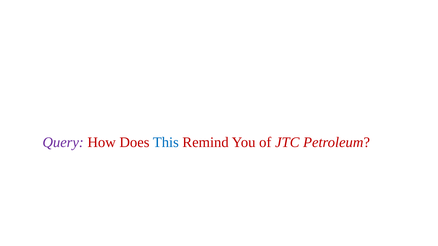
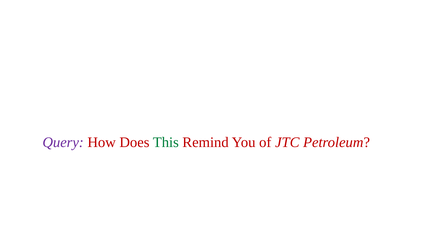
This colour: blue -> green
